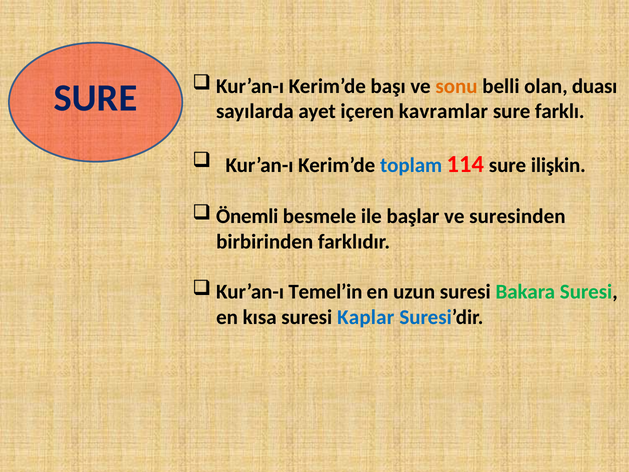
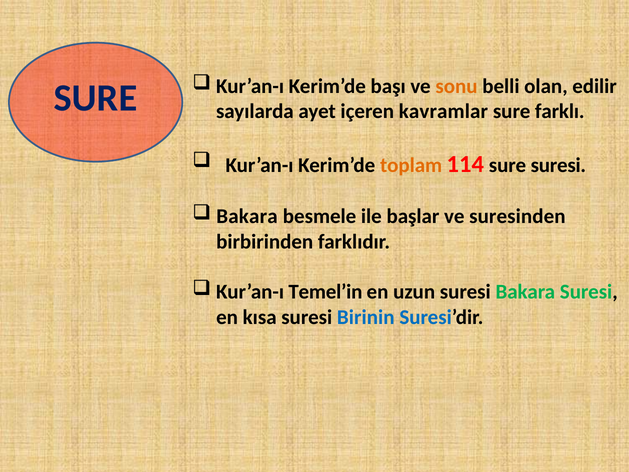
duası: duası -> edilir
toplam colour: blue -> orange
sure ilişkin: ilişkin -> suresi
Önemli at (247, 216): Önemli -> Bakara
Kaplar: Kaplar -> Birinin
